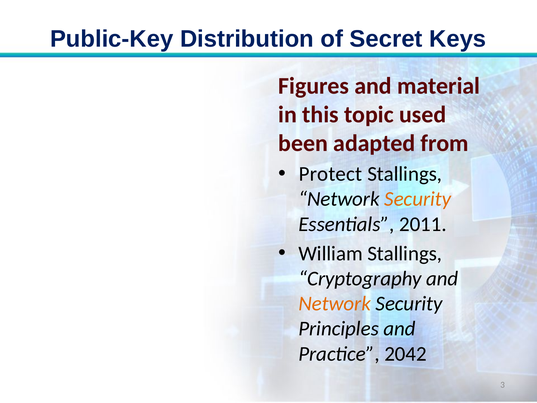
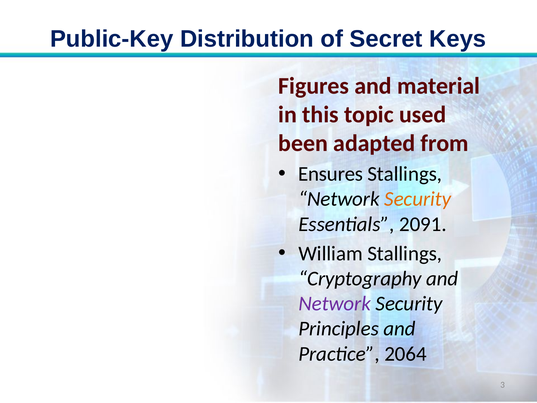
Protect: Protect -> Ensures
2011: 2011 -> 2091
Network at (335, 303) colour: orange -> purple
2042: 2042 -> 2064
